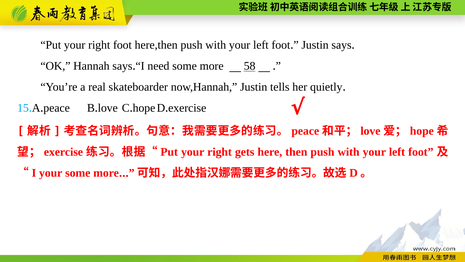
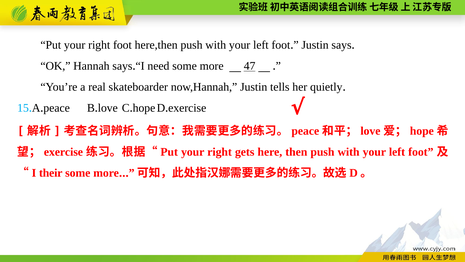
58: 58 -> 47
your at (51, 173): your -> their
